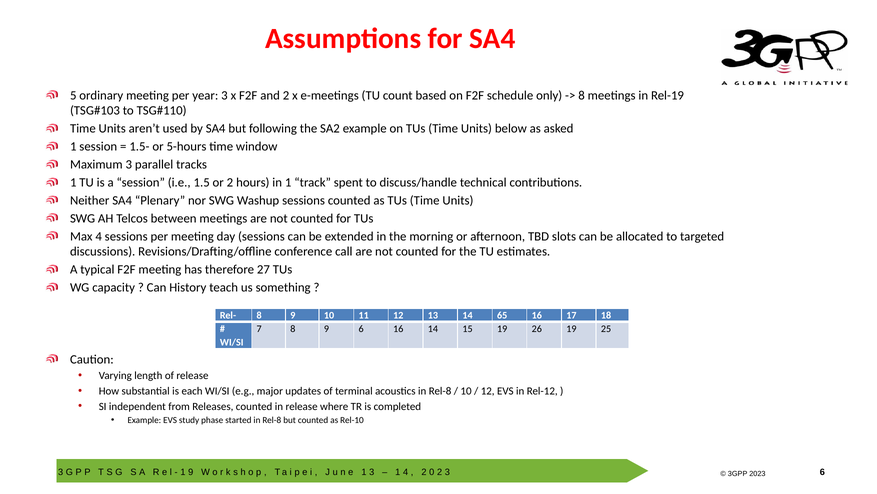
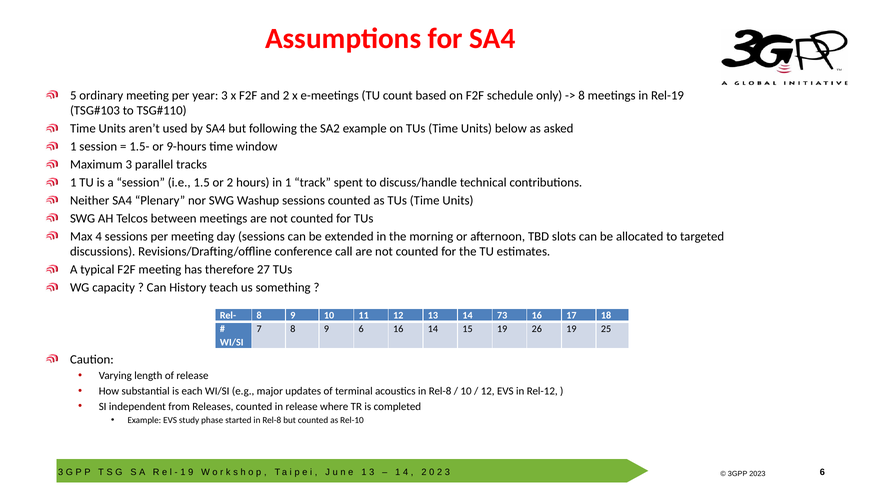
5-hours: 5-hours -> 9-hours
65: 65 -> 73
